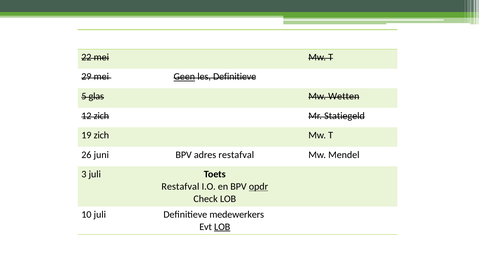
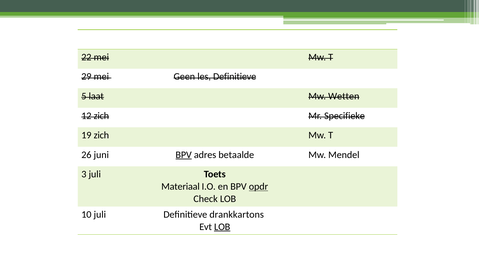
Geen underline: present -> none
glas: glas -> laat
Statiegeld: Statiegeld -> Specifieke
BPV at (184, 155) underline: none -> present
adres restafval: restafval -> betaalde
Restafval at (180, 187): Restafval -> Materiaal
medewerkers: medewerkers -> drankkartons
